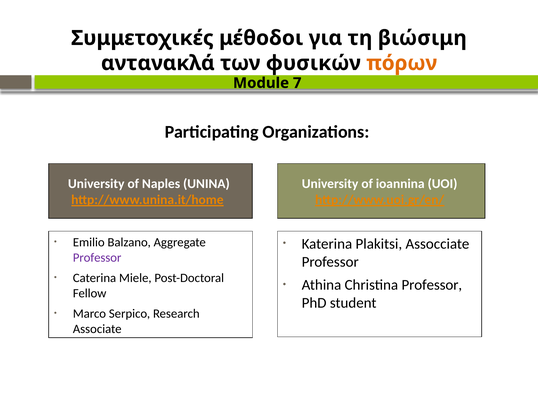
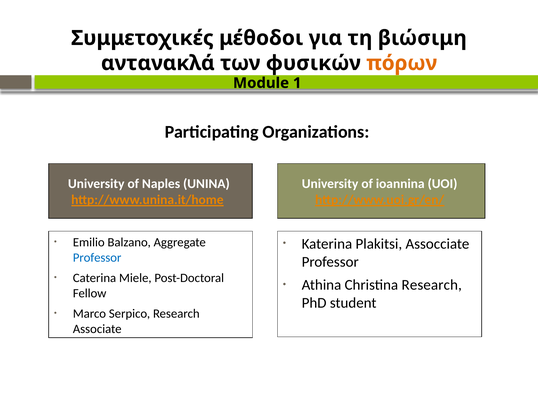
7: 7 -> 1
Professor at (97, 258) colour: purple -> blue
Christina Professor: Professor -> Research
